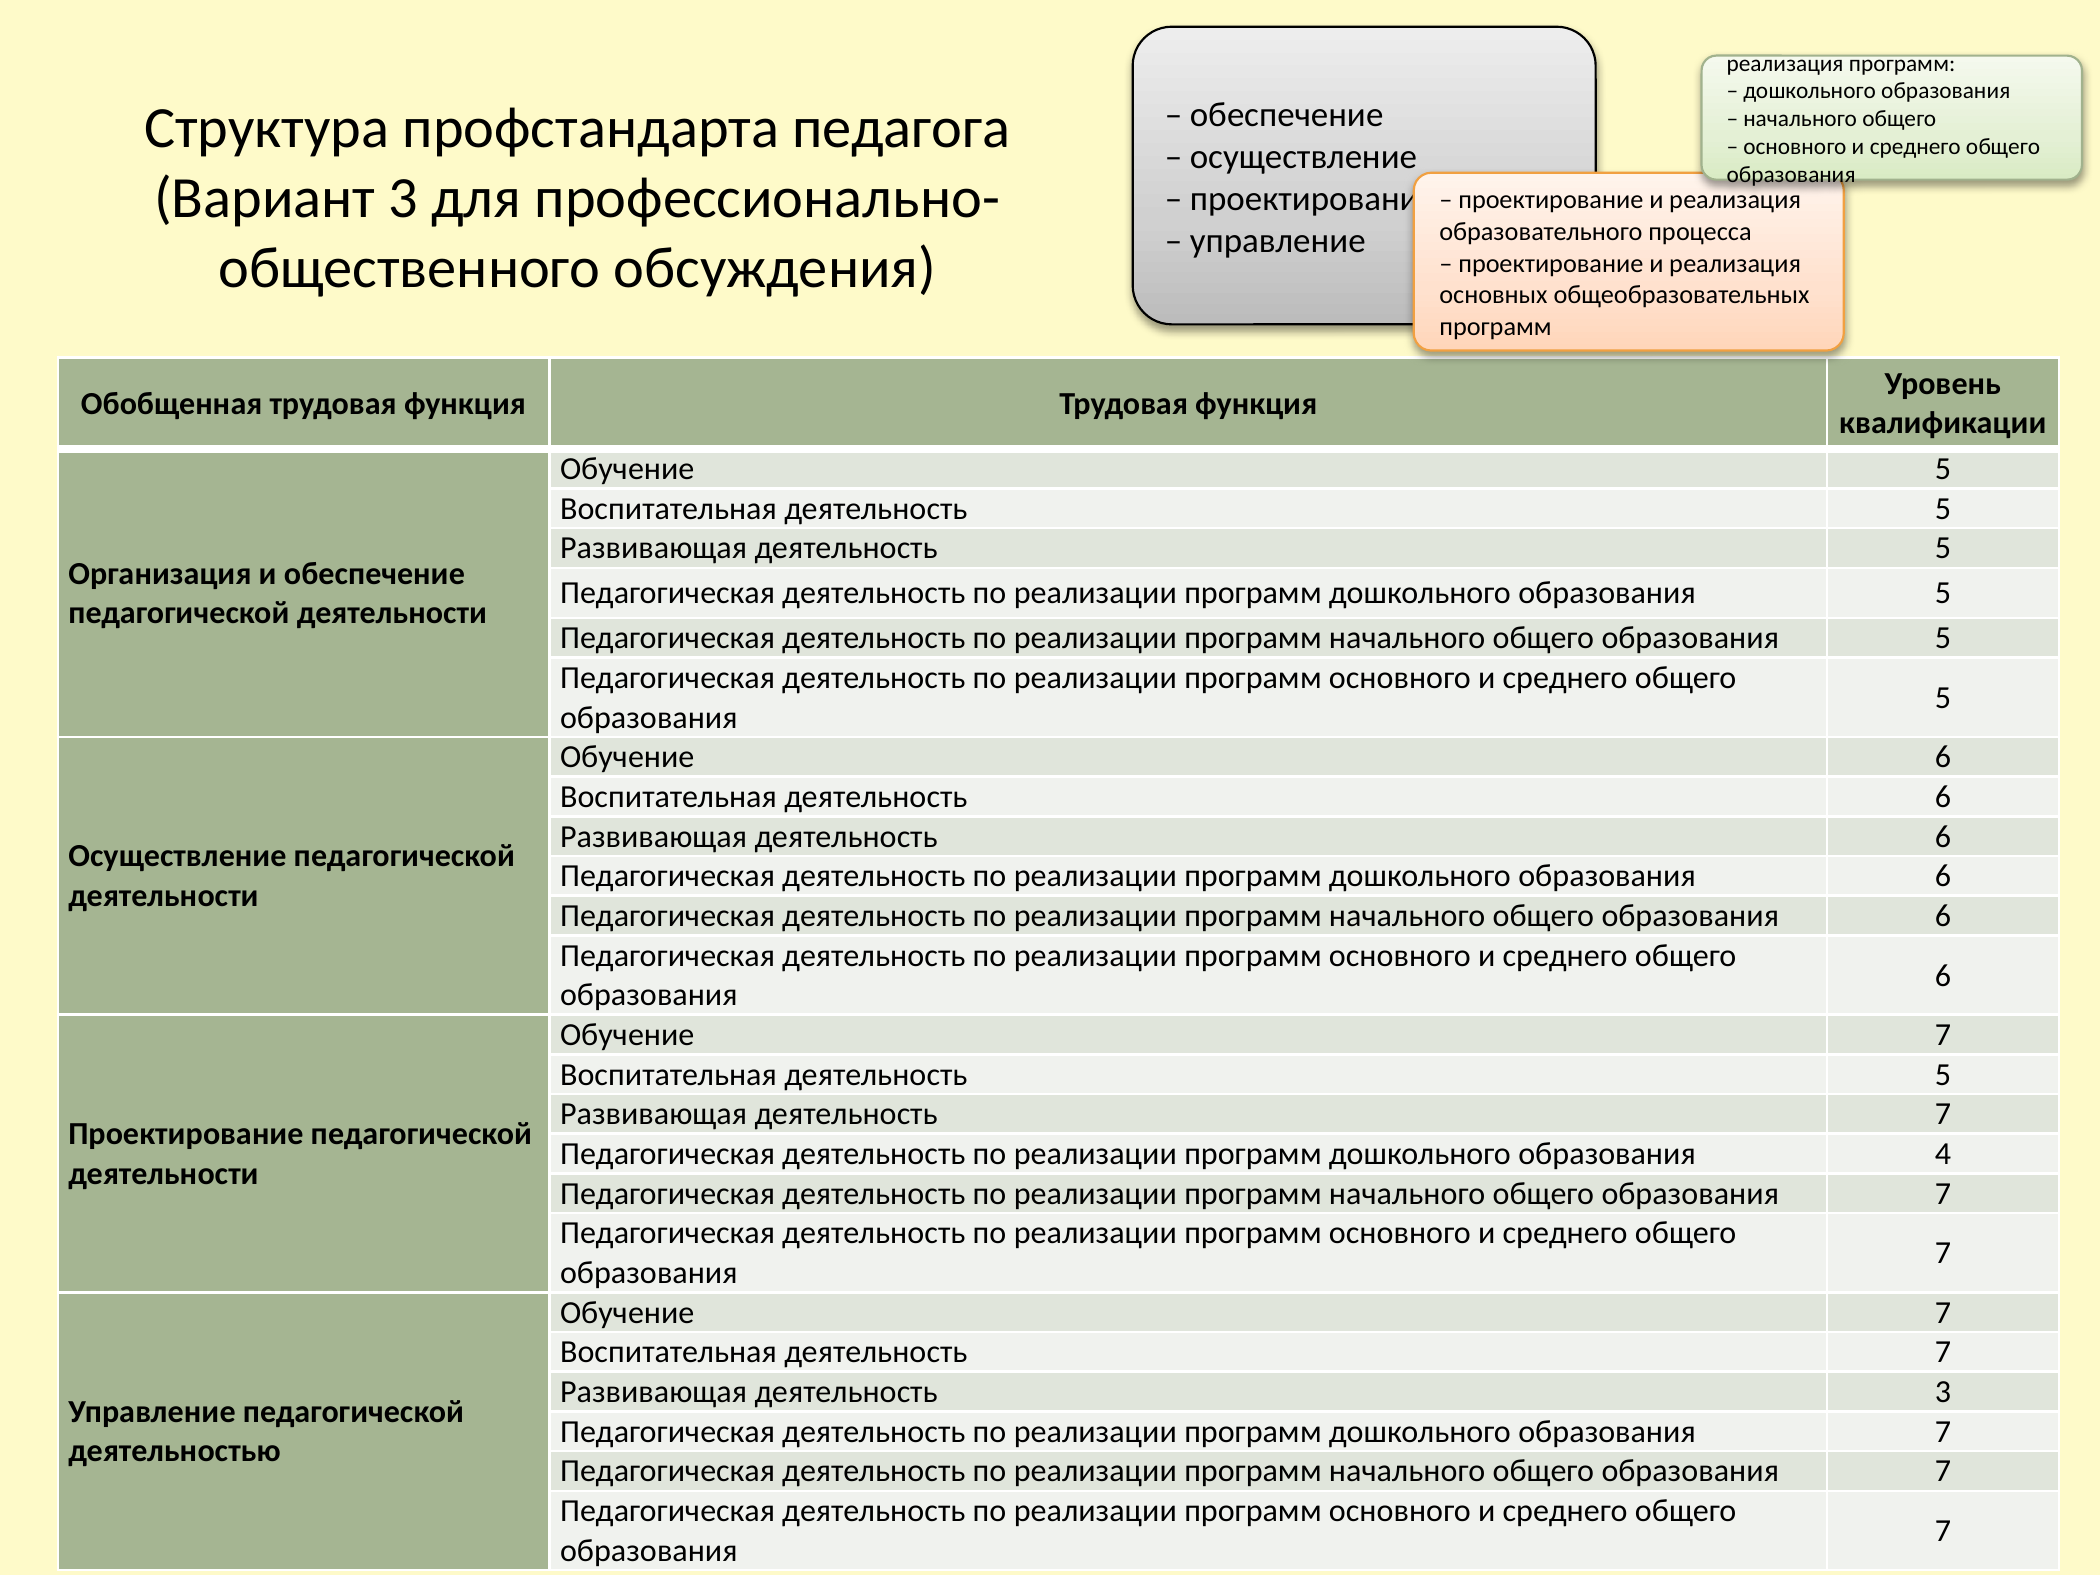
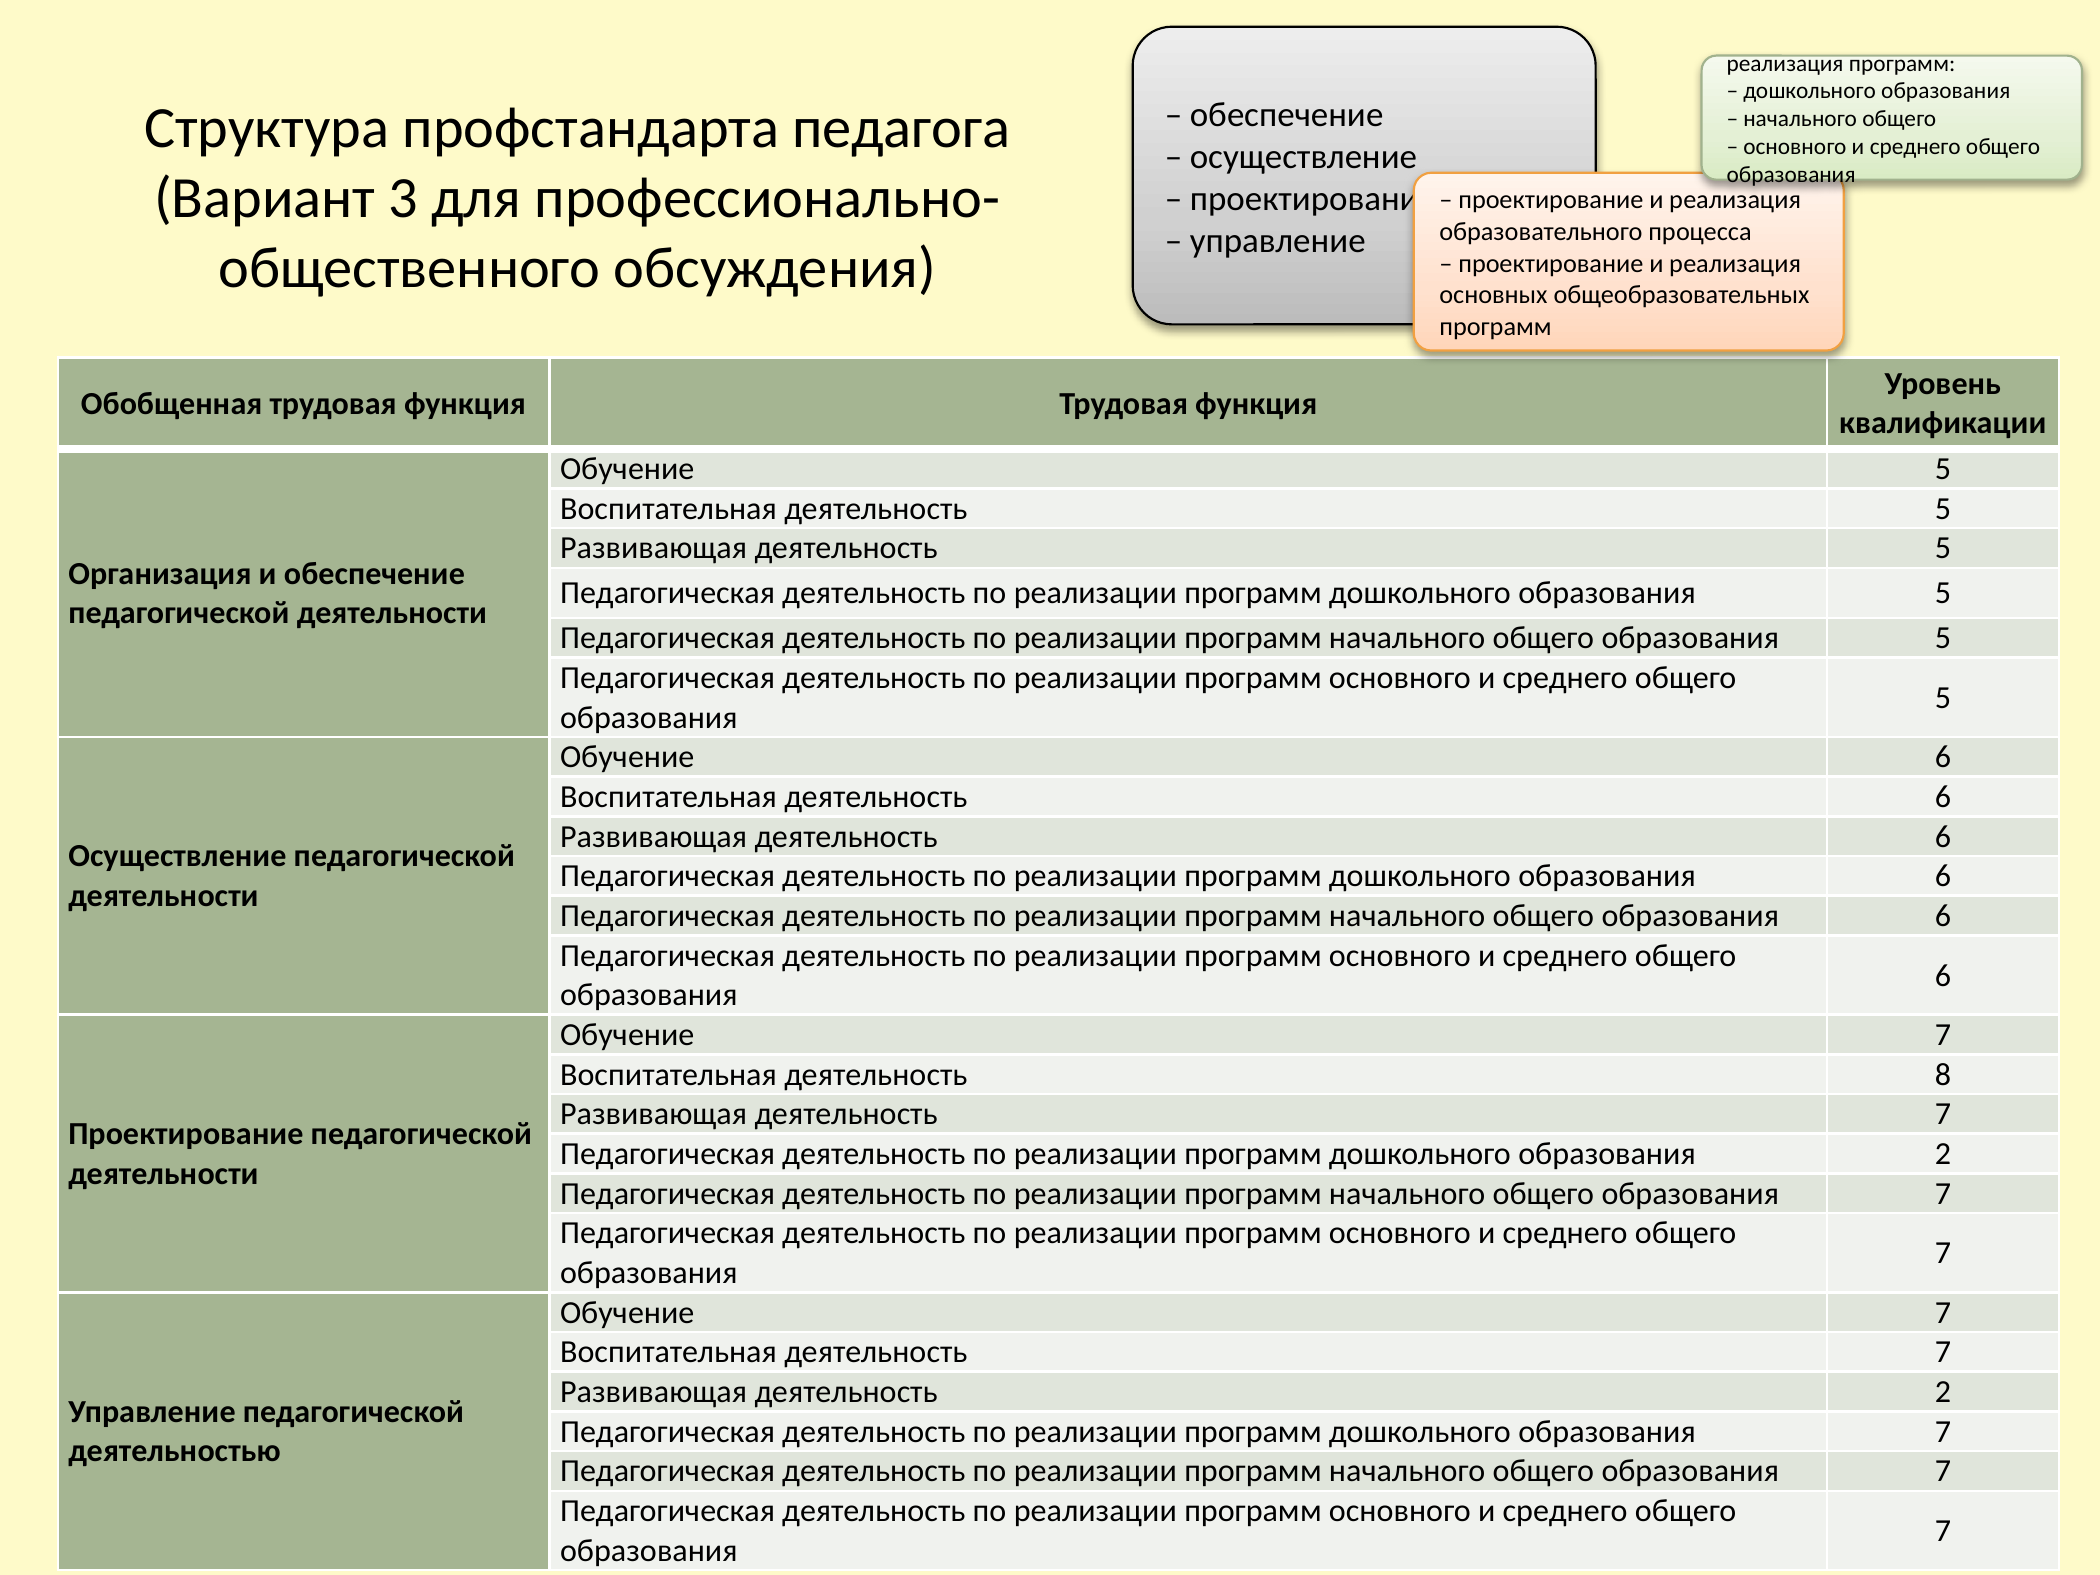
5 at (1943, 1075): 5 -> 8
образования 4: 4 -> 2
деятельность 3: 3 -> 2
